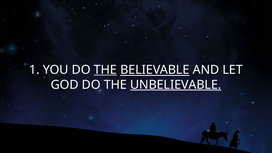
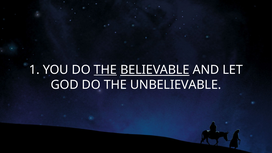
UNBELIEVABLE underline: present -> none
